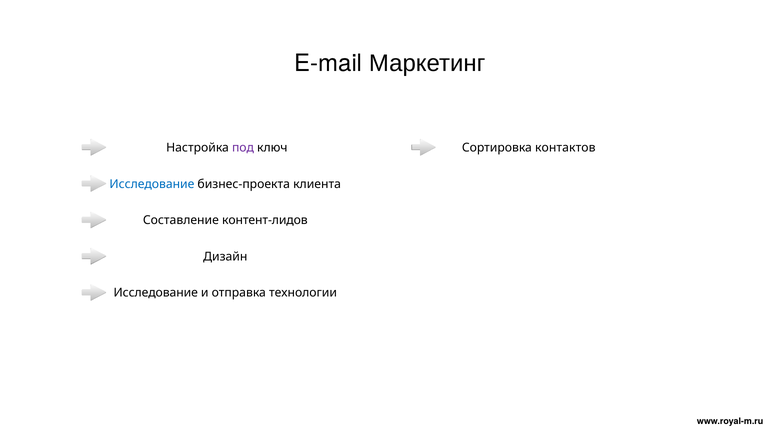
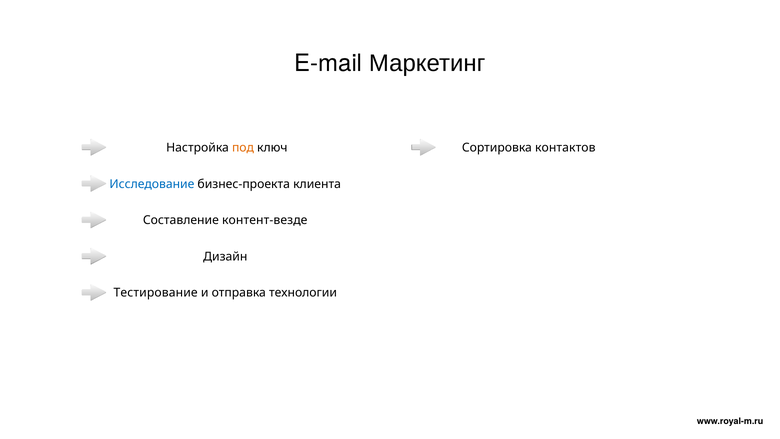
под colour: purple -> orange
контент-лидов: контент-лидов -> контент-везде
Исследование at (156, 293): Исследование -> Тестирование
